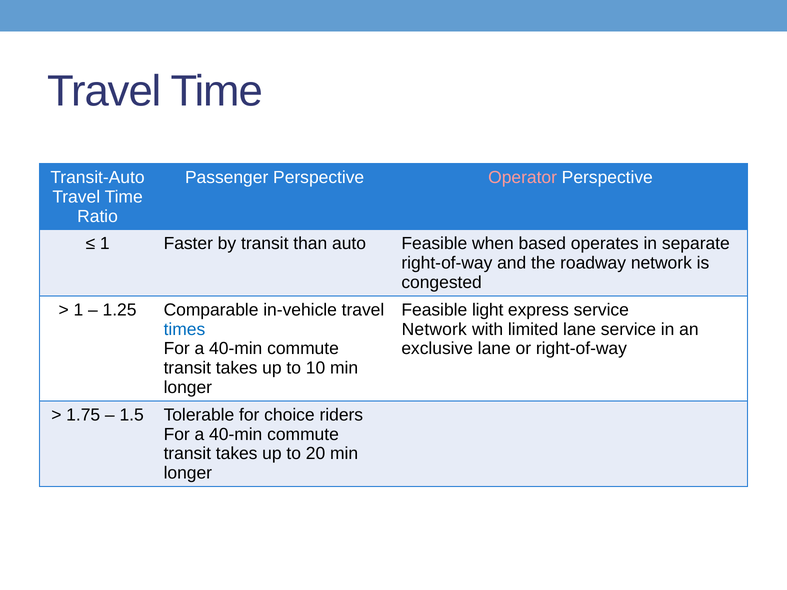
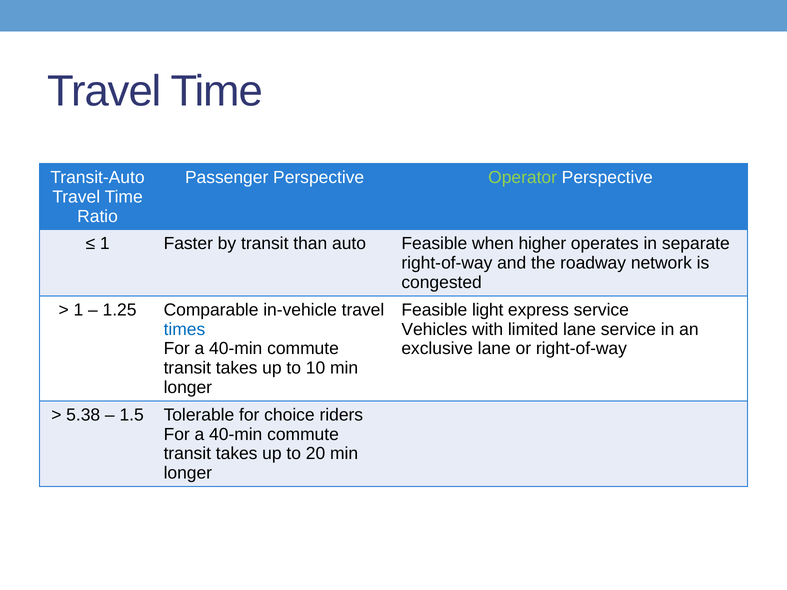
Operator colour: pink -> light green
based: based -> higher
Network at (434, 329): Network -> Vehicles
1.75: 1.75 -> 5.38
